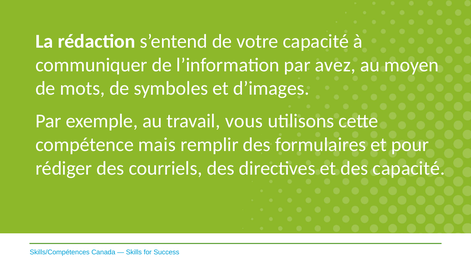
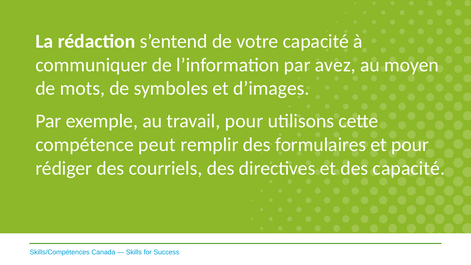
travail vous: vous -> pour
mais: mais -> peut
